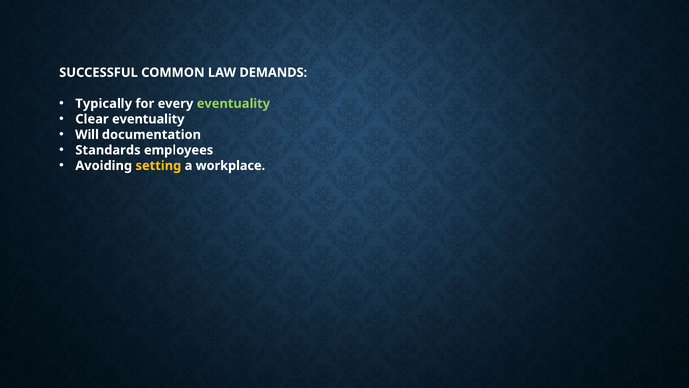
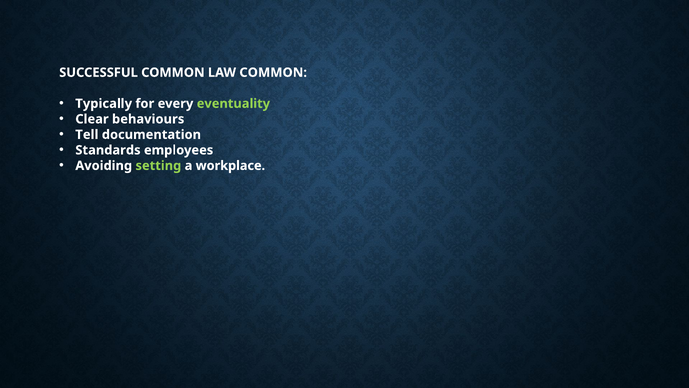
LAW DEMANDS: DEMANDS -> COMMON
Clear eventuality: eventuality -> behaviours
Will: Will -> Tell
setting colour: yellow -> light green
